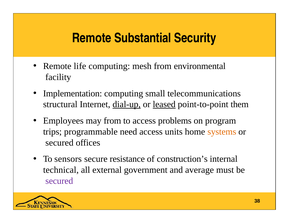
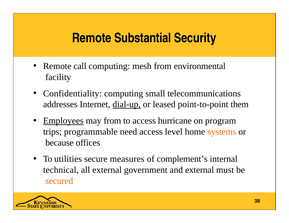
life: life -> call
Implementation: Implementation -> Confidentiality
structural: structural -> addresses
leased underline: present -> none
Employees underline: none -> present
problems: problems -> hurricane
units: units -> level
secured at (59, 143): secured -> because
sensors: sensors -> utilities
resistance: resistance -> measures
construction’s: construction’s -> complement’s
and average: average -> external
secured at (59, 181) colour: purple -> orange
